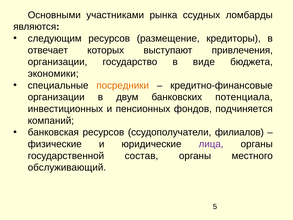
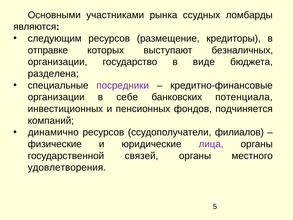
отвечает: отвечает -> отправке
привлечения: привлечения -> безналичных
экономики: экономики -> разделена
посредники colour: orange -> purple
двум: двум -> себе
банковская: банковская -> динамично
состав: состав -> связей
обслуживающий: обслуживающий -> удовлетворения
